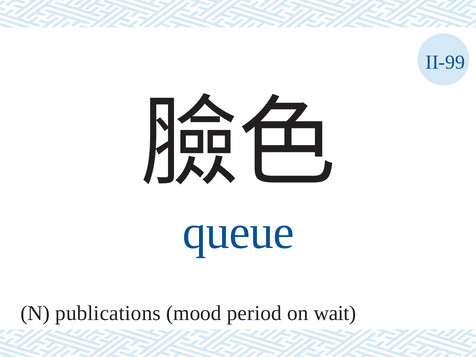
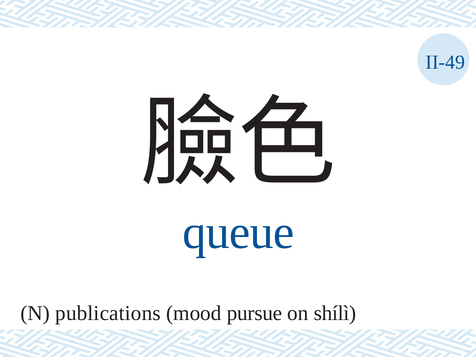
II-99: II-99 -> II-49
period: period -> pursue
wait: wait -> shílì
